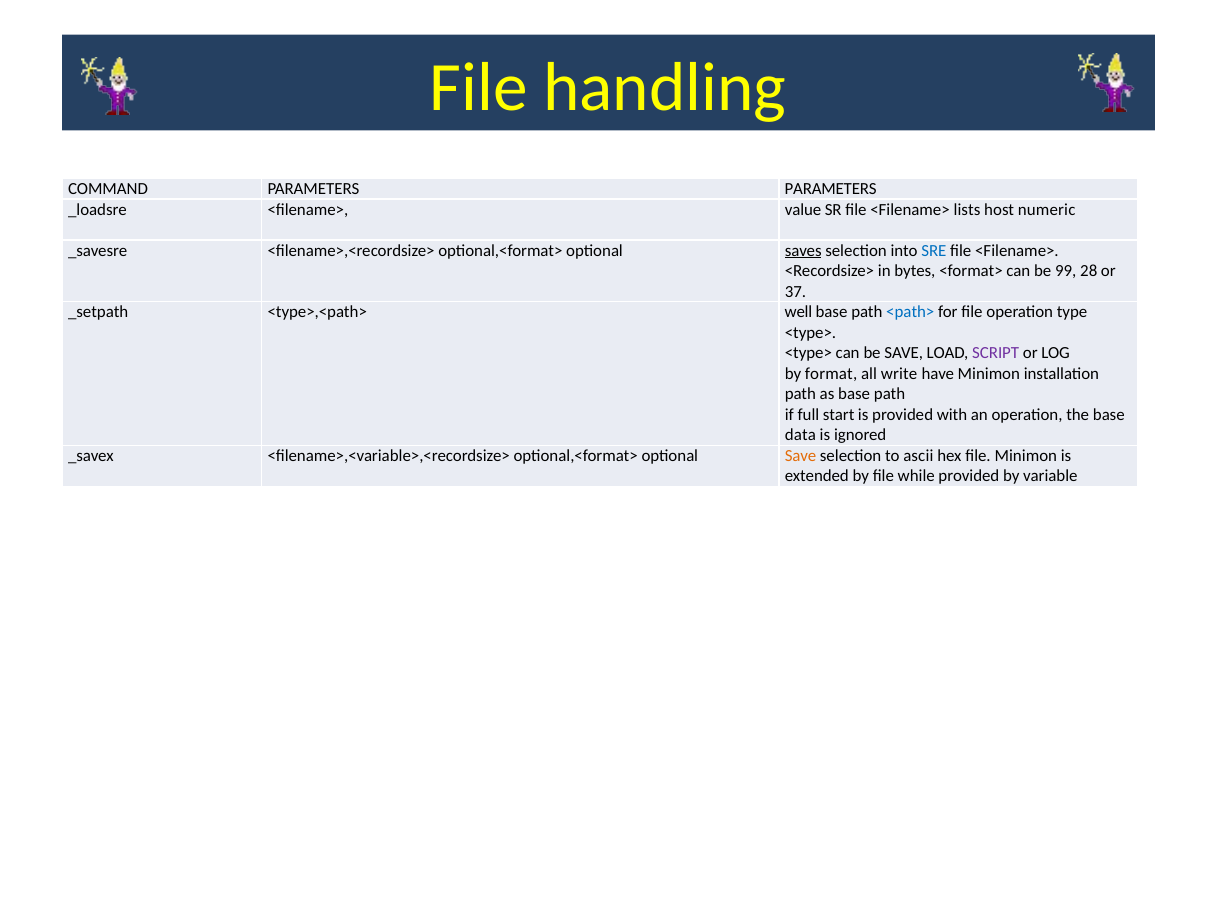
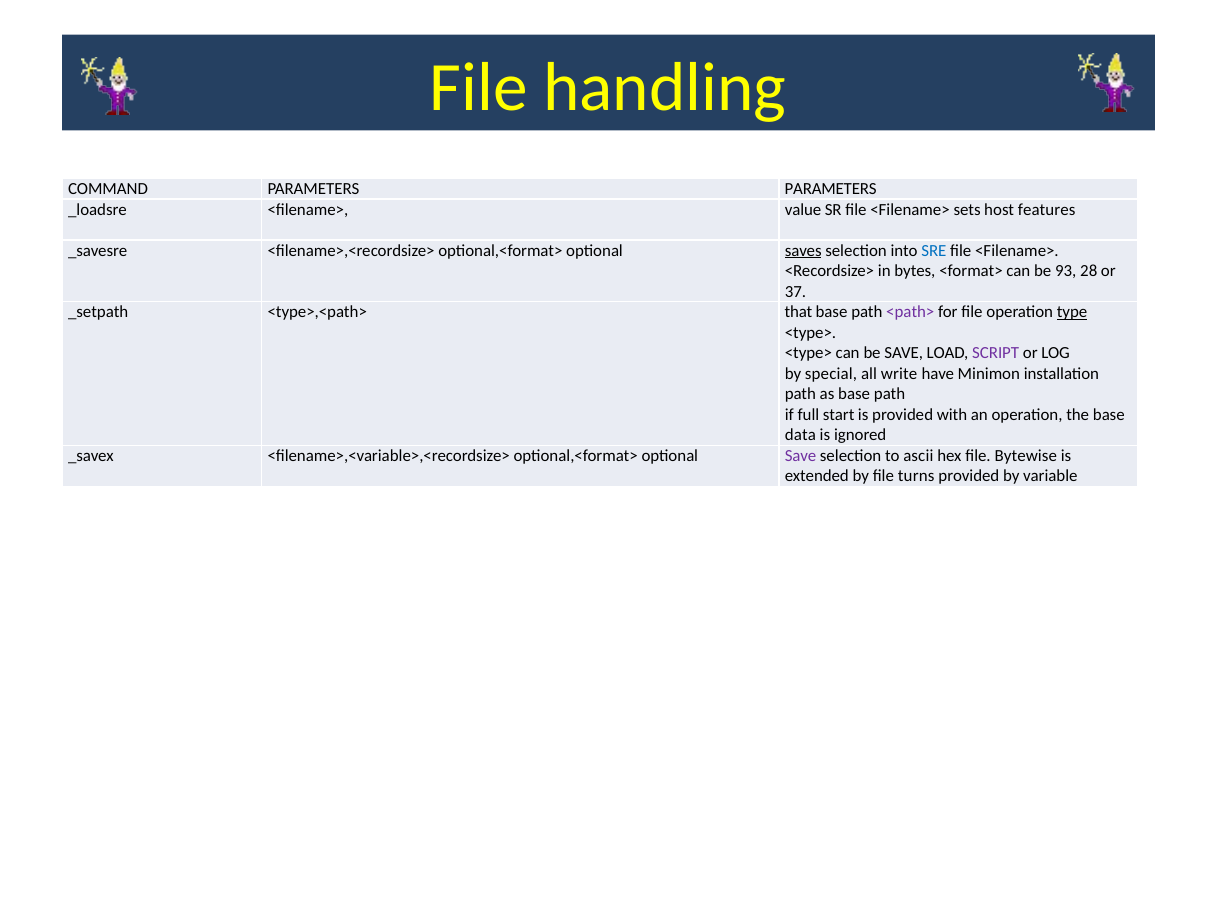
lists: lists -> sets
numeric: numeric -> features
99: 99 -> 93
well: well -> that
<path> colour: blue -> purple
type underline: none -> present
format: format -> special
Save at (801, 456) colour: orange -> purple
file Minimon: Minimon -> Bytewise
while: while -> turns
